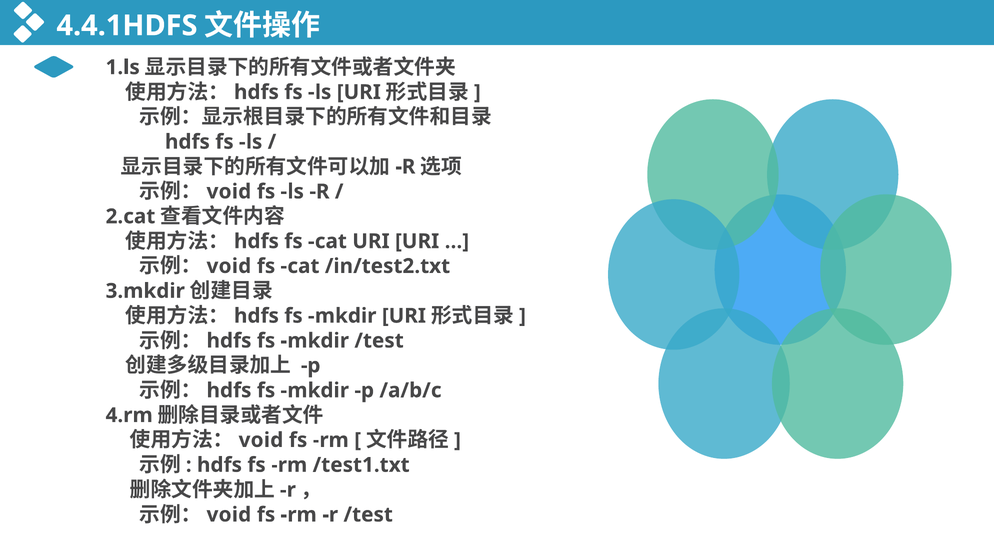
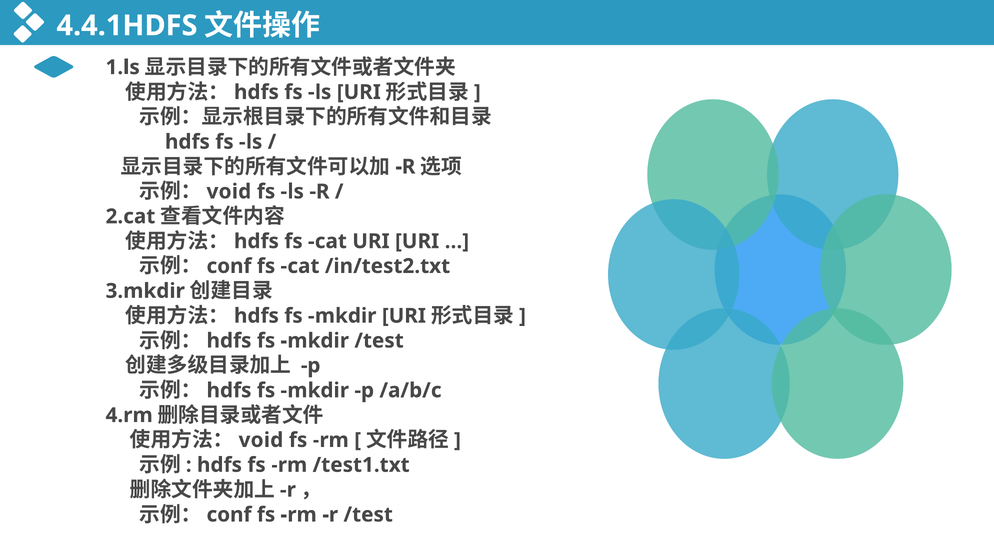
void at (229, 266): void -> conf
void at (229, 515): void -> conf
